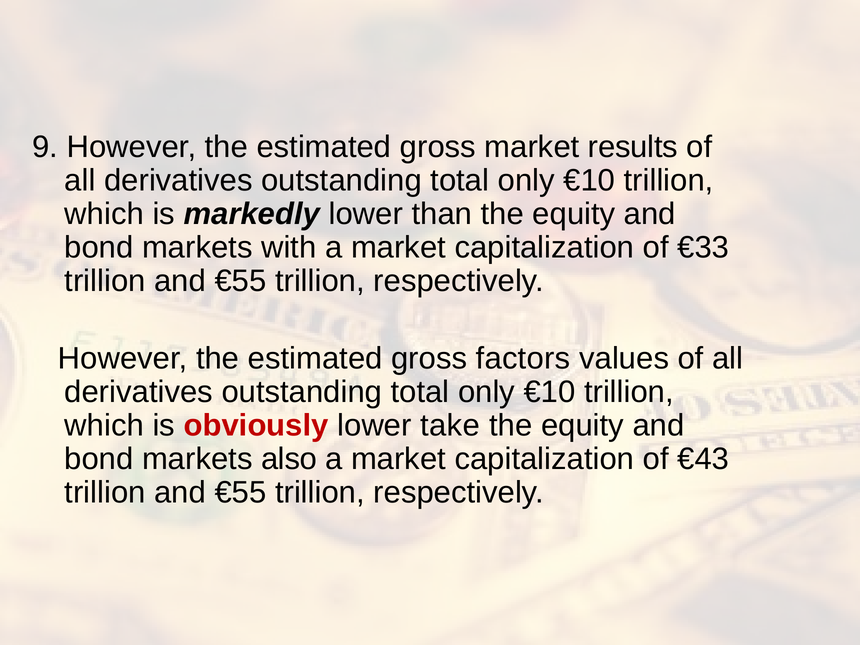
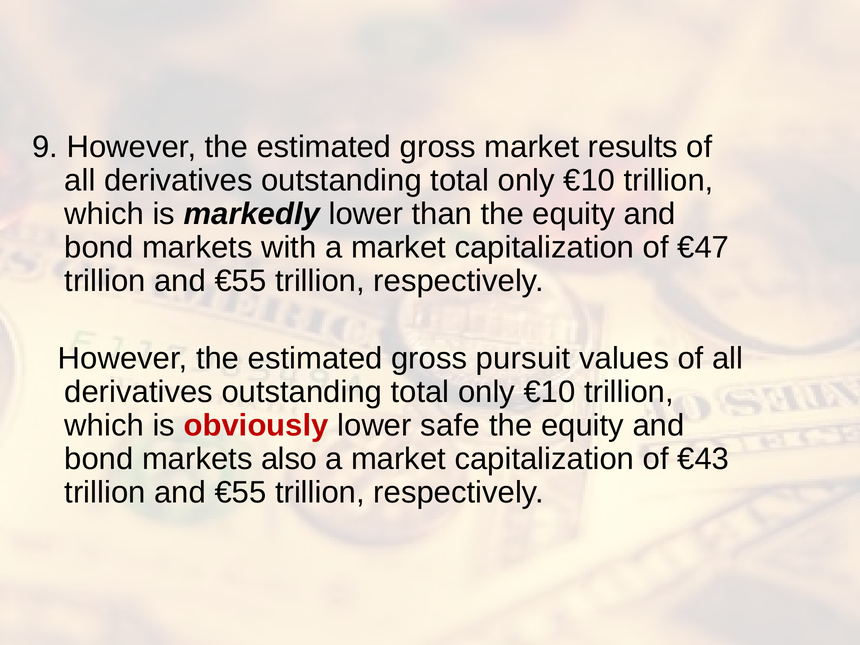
€33: €33 -> €47
factors: factors -> pursuit
take: take -> safe
